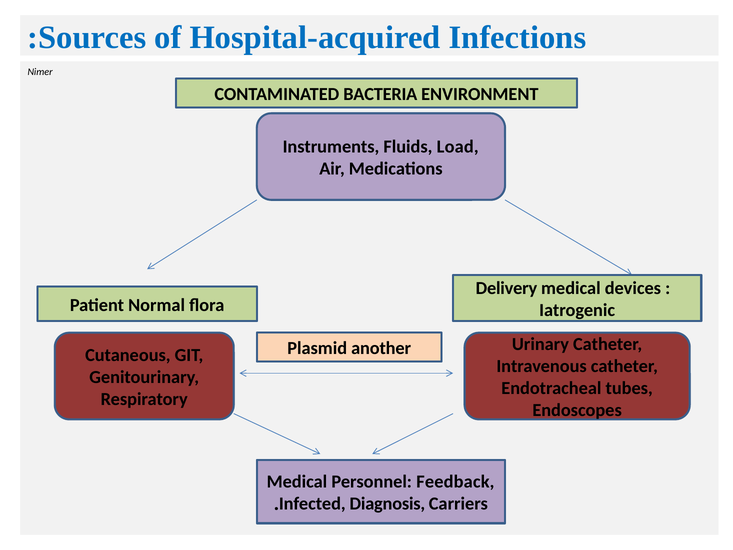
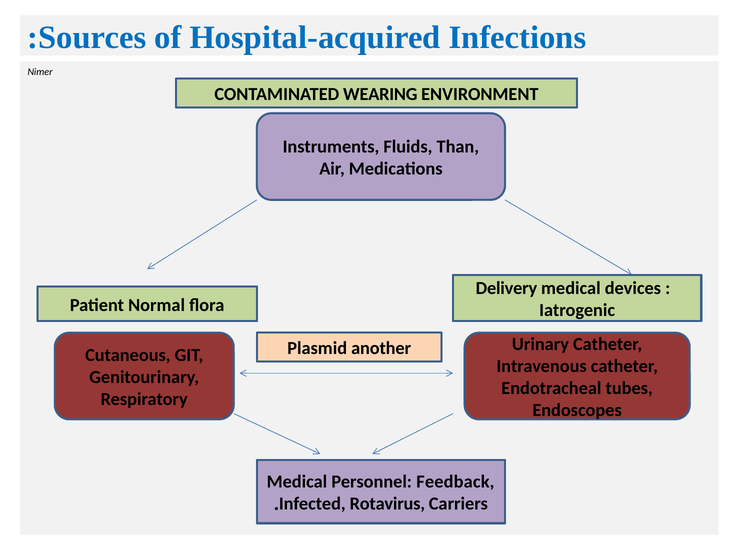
BACTERIA: BACTERIA -> WEARING
Load: Load -> Than
Diagnosis: Diagnosis -> Rotavirus
